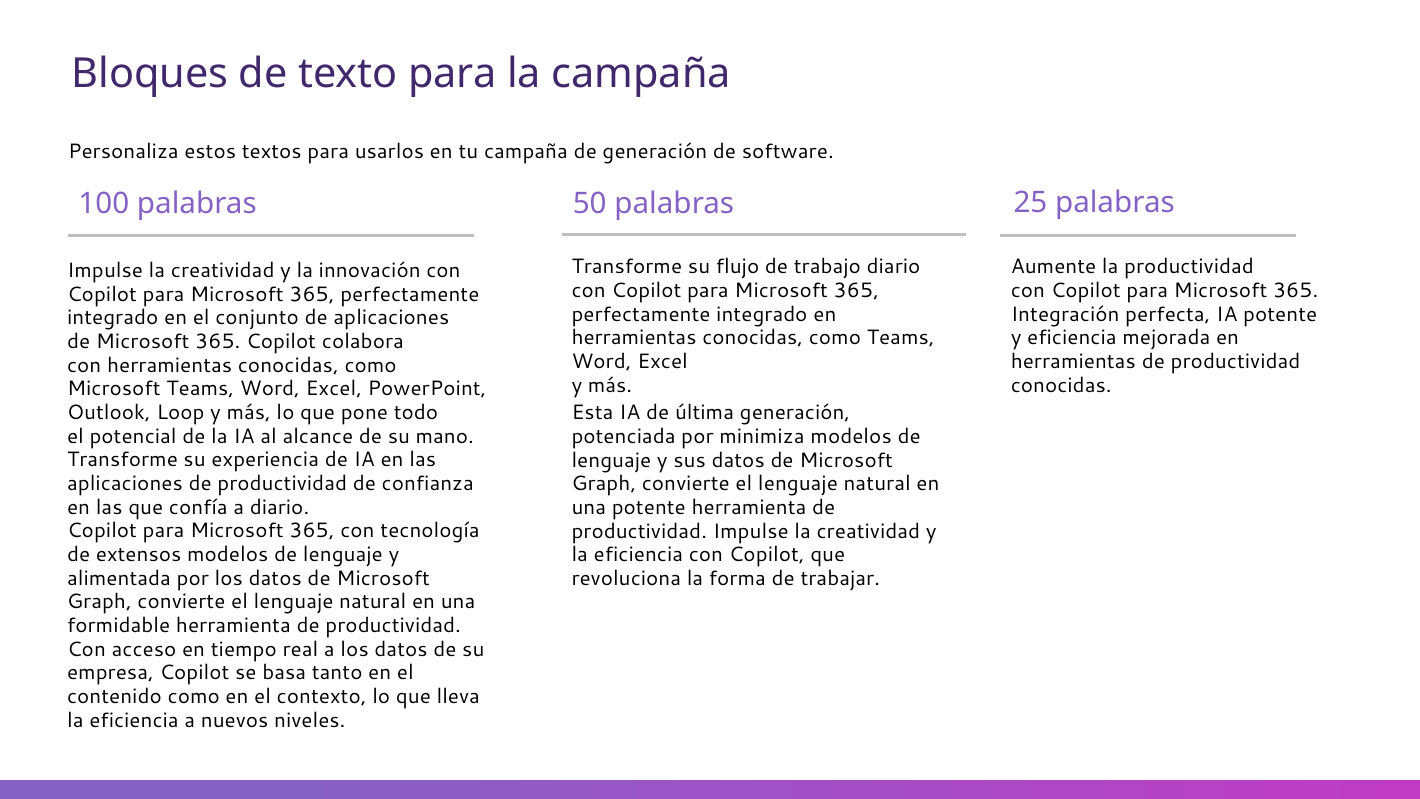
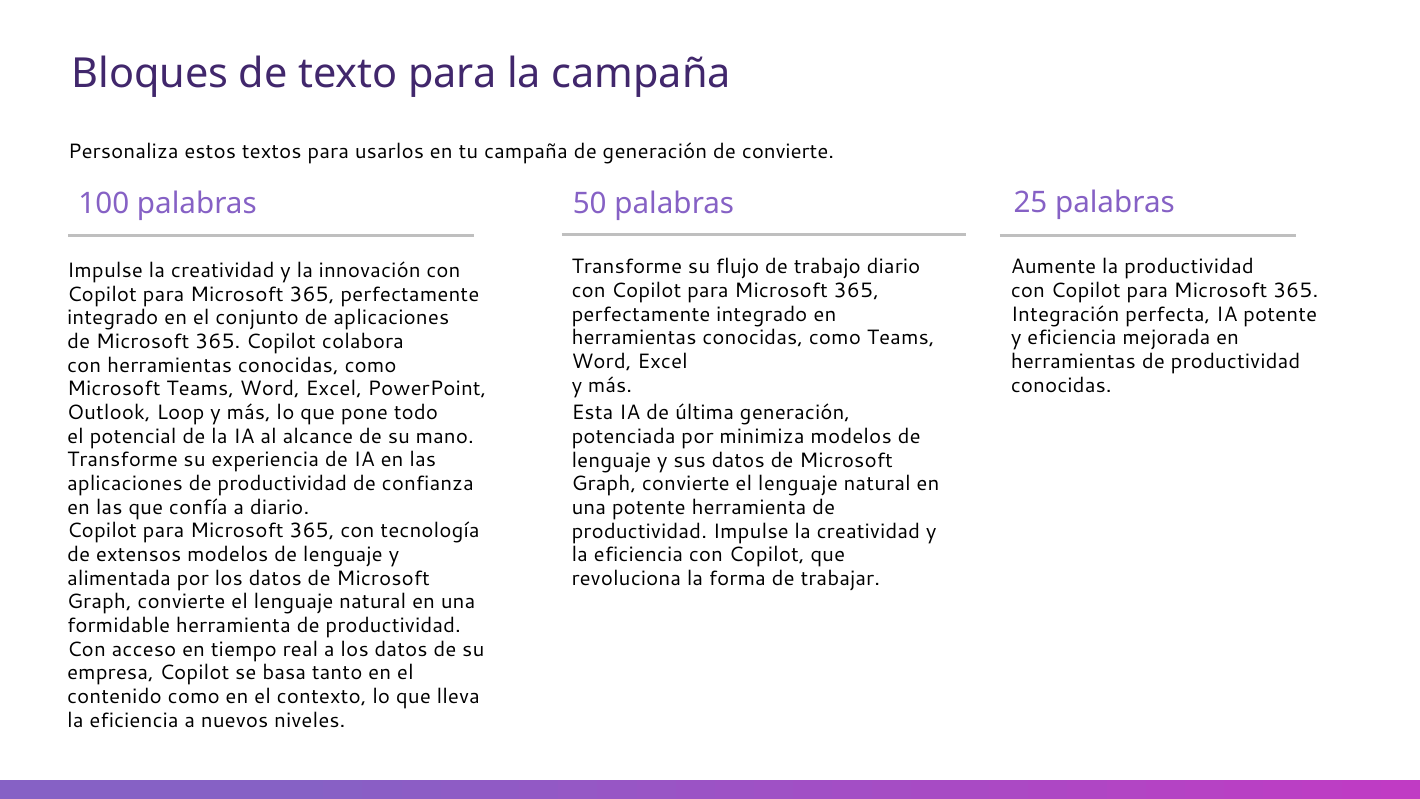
de software: software -> convierte
